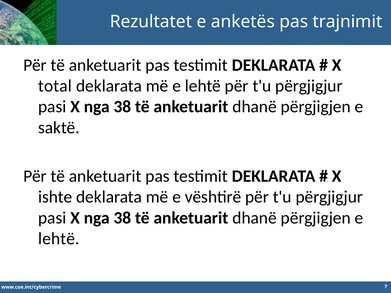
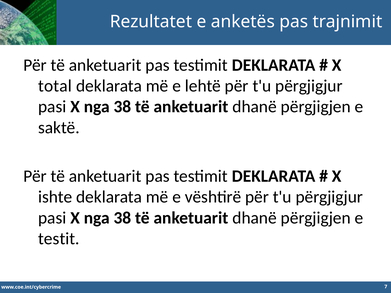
lehtë at (59, 239): lehtë -> testit
